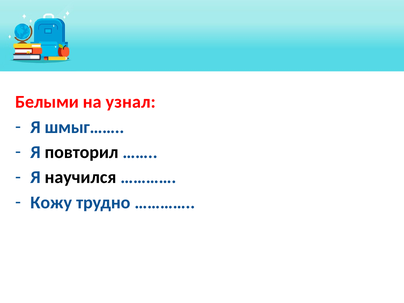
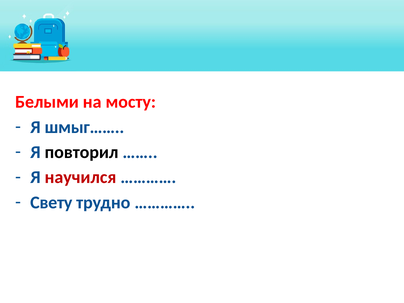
узнал: узнал -> мосту
научился colour: black -> red
Кожу: Кожу -> Свету
